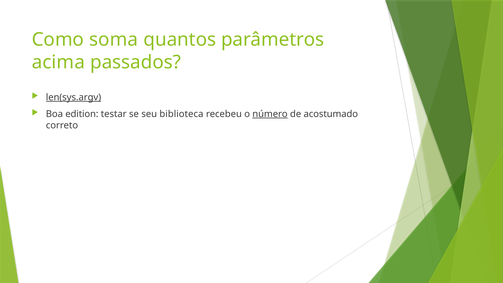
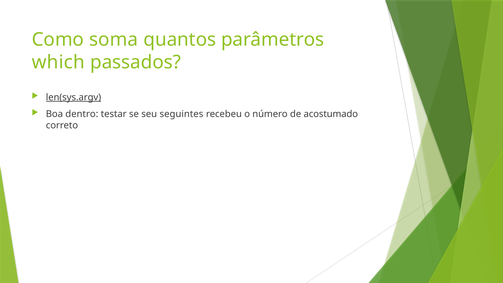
acima: acima -> which
edition: edition -> dentro
biblioteca: biblioteca -> seguintes
número underline: present -> none
